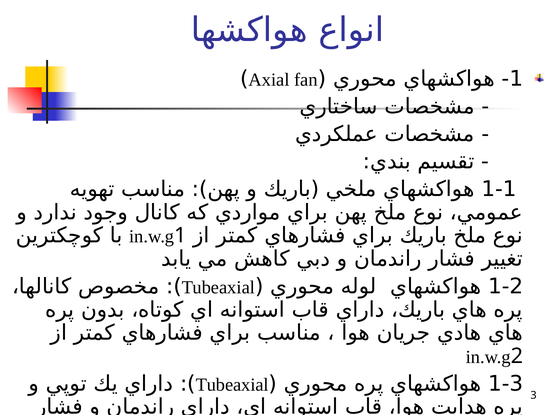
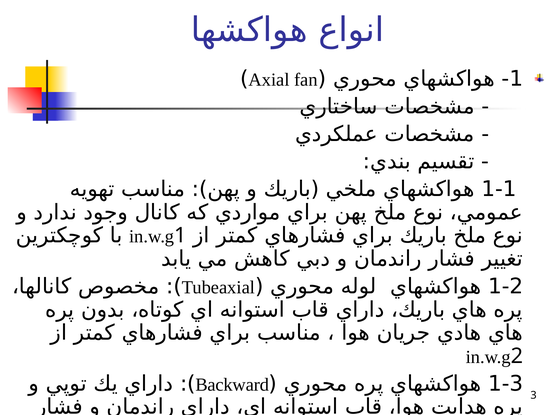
Tubeaxial at (232, 385): Tubeaxial -> Backward
